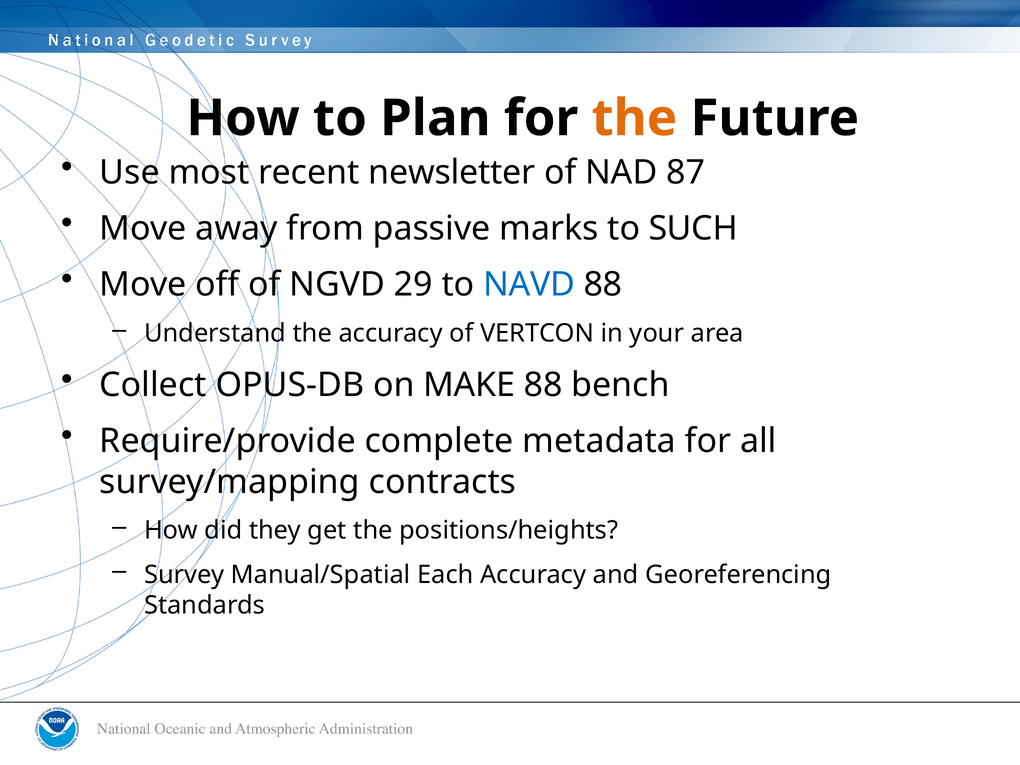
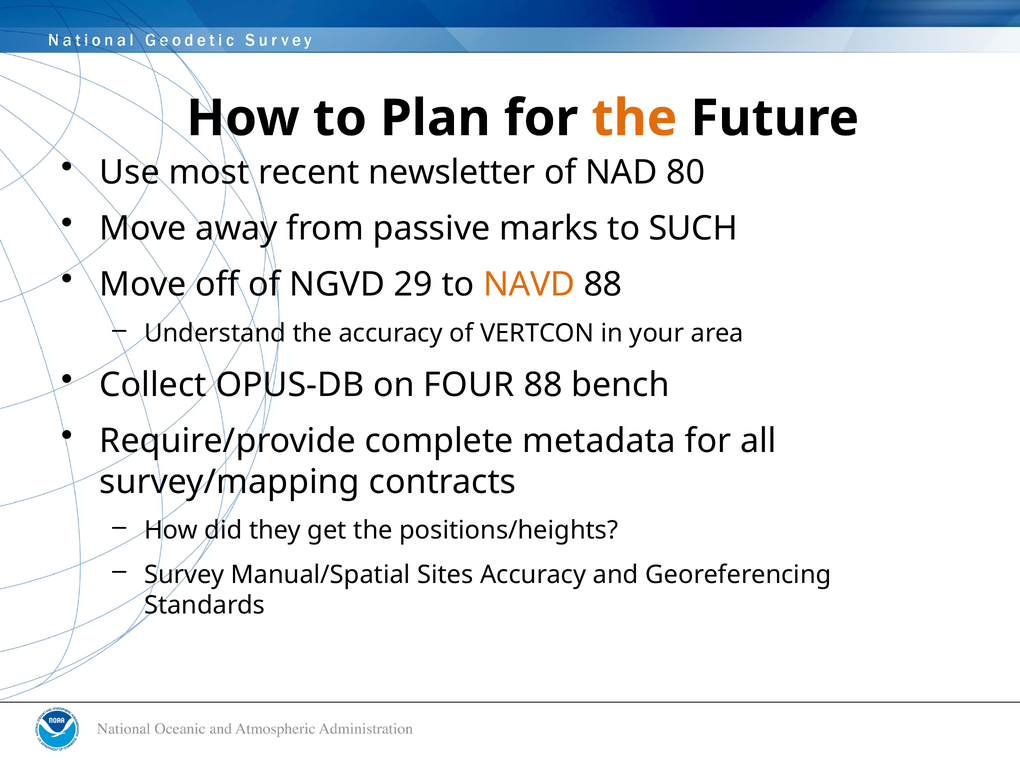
87: 87 -> 80
NAVD colour: blue -> orange
MAKE: MAKE -> FOUR
Each: Each -> Sites
